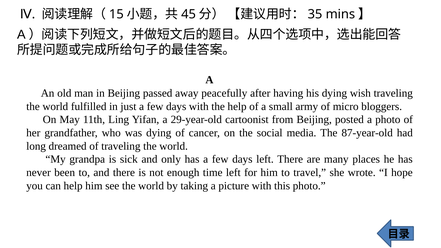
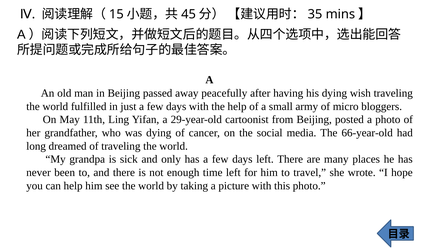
87-year-old: 87-year-old -> 66-year-old
